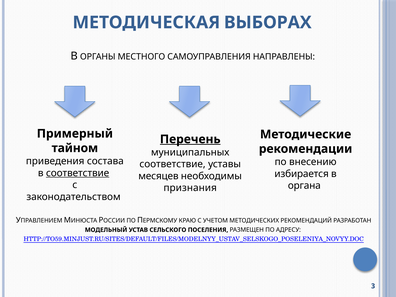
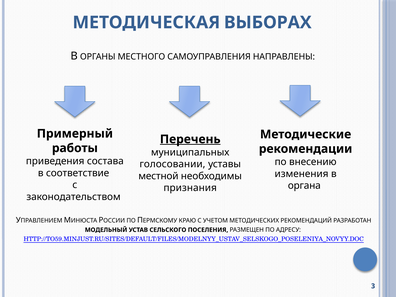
тайном: тайном -> работы
соответствие at (172, 164): соответствие -> голосовании
соответствие at (78, 173) underline: present -> none
избирается: избирается -> изменения
месяцев: месяцев -> местной
